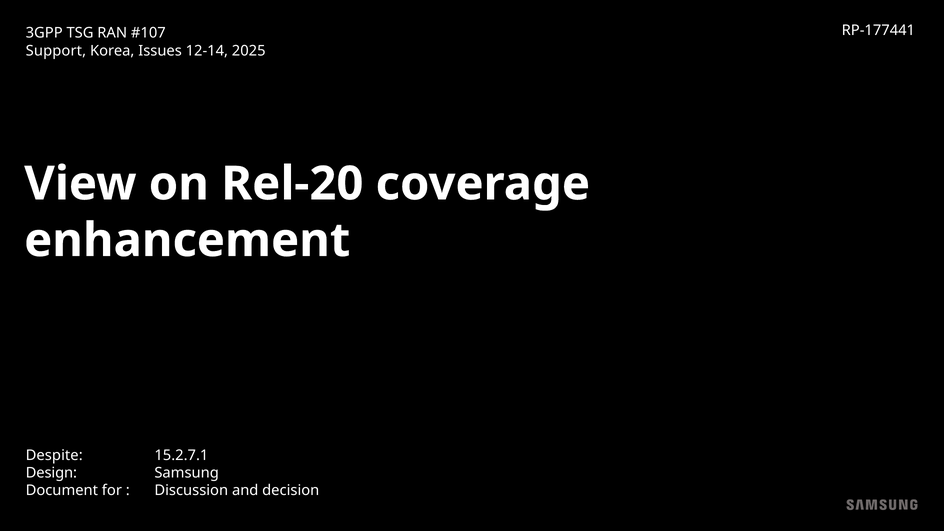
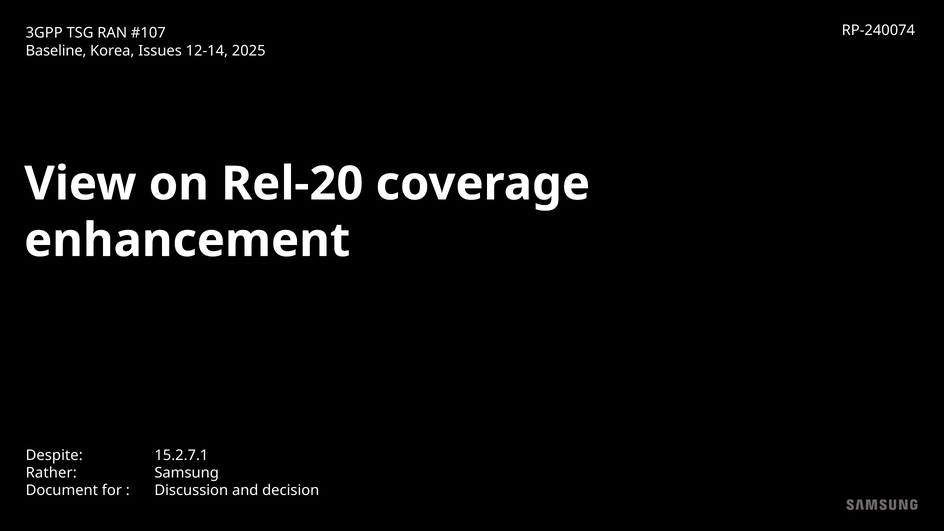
RP-177441: RP-177441 -> RP-240074
Support: Support -> Baseline
Design: Design -> Rather
